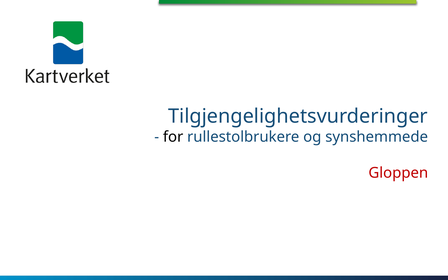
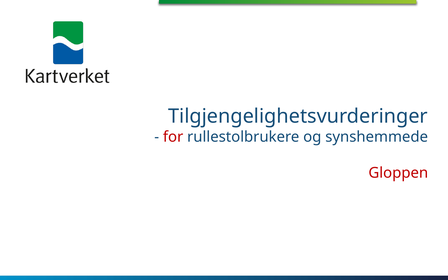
for colour: black -> red
